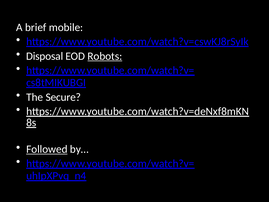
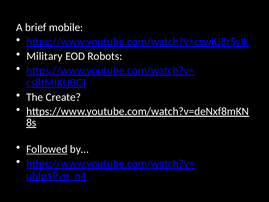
Disposal: Disposal -> Military
Robots underline: present -> none
Secure: Secure -> Create
